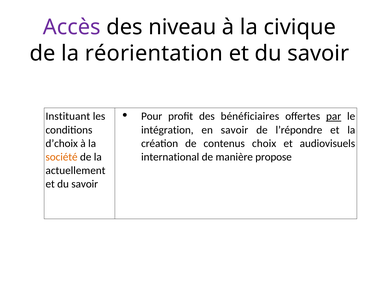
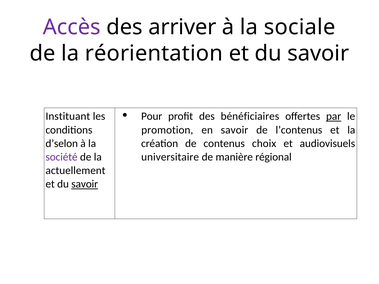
niveau: niveau -> arriver
civique: civique -> sociale
intégration: intégration -> promotion
l’répondre: l’répondre -> l’contenus
d’choix: d’choix -> d’selon
société colour: orange -> purple
international: international -> universitaire
propose: propose -> régional
savoir at (85, 184) underline: none -> present
